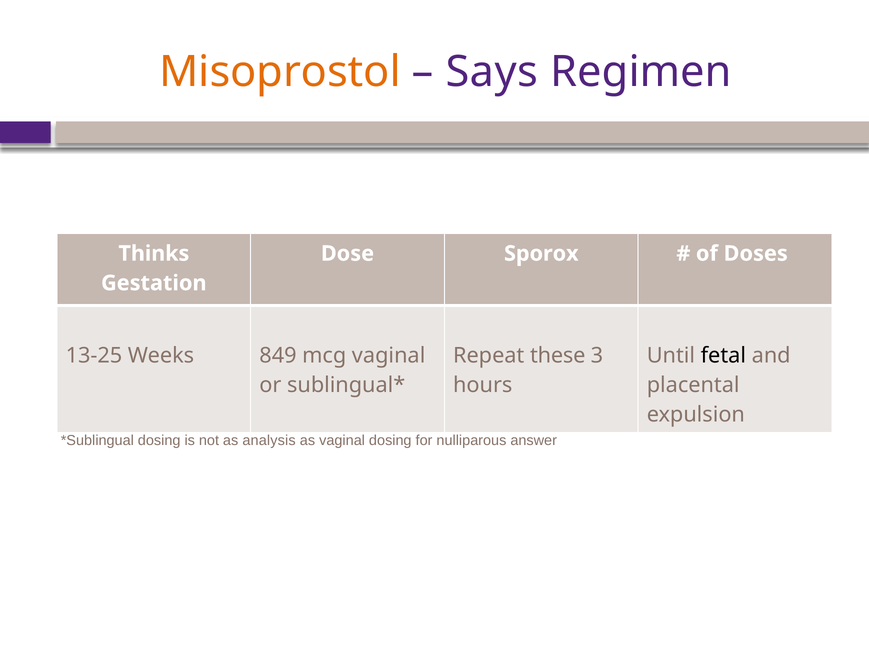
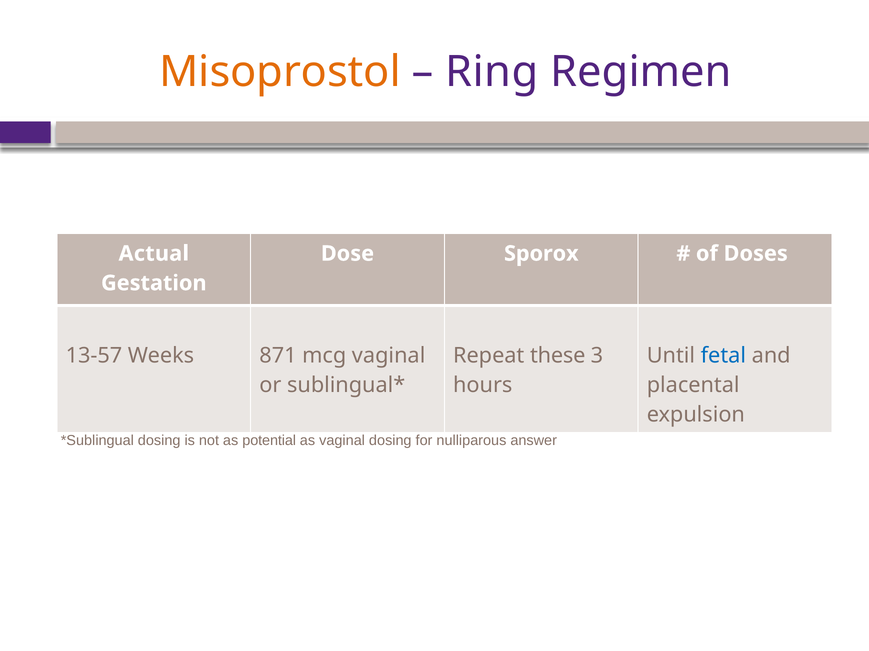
Says: Says -> Ring
Thinks: Thinks -> Actual
13-25: 13-25 -> 13-57
849: 849 -> 871
fetal colour: black -> blue
analysis: analysis -> potential
